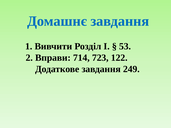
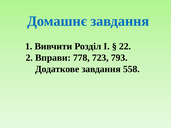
53: 53 -> 22
714: 714 -> 778
122: 122 -> 793
249: 249 -> 558
